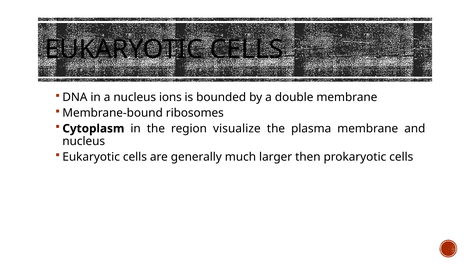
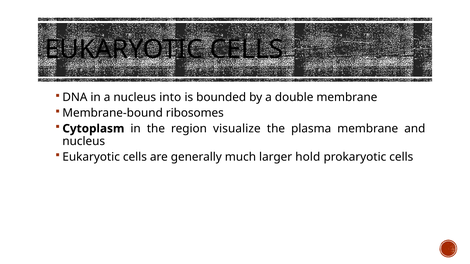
ions: ions -> into
then: then -> hold
